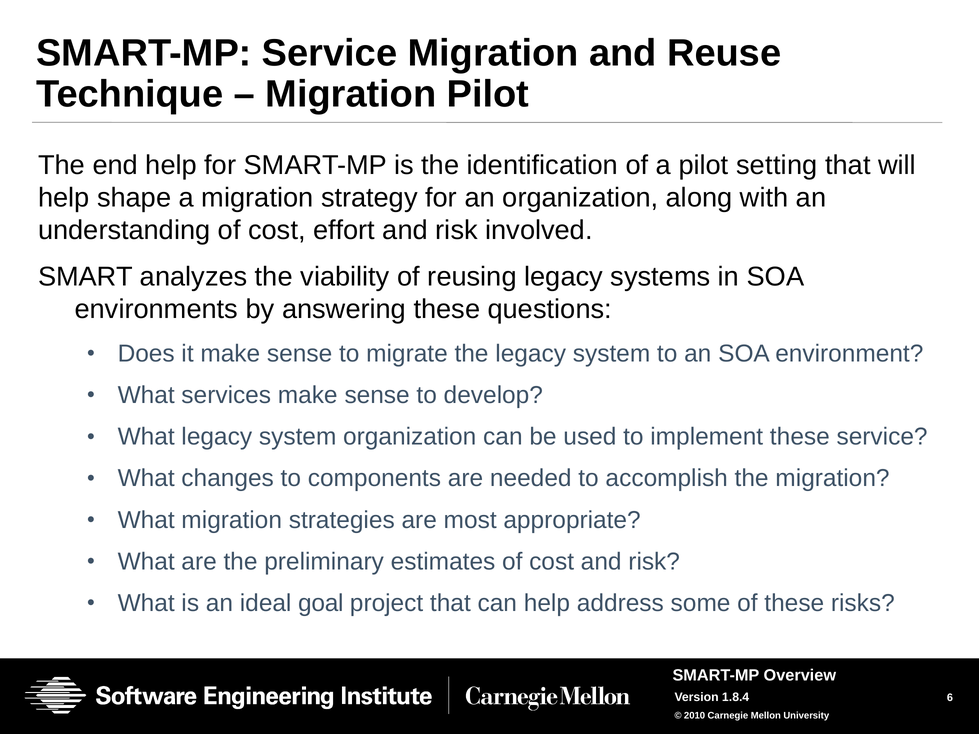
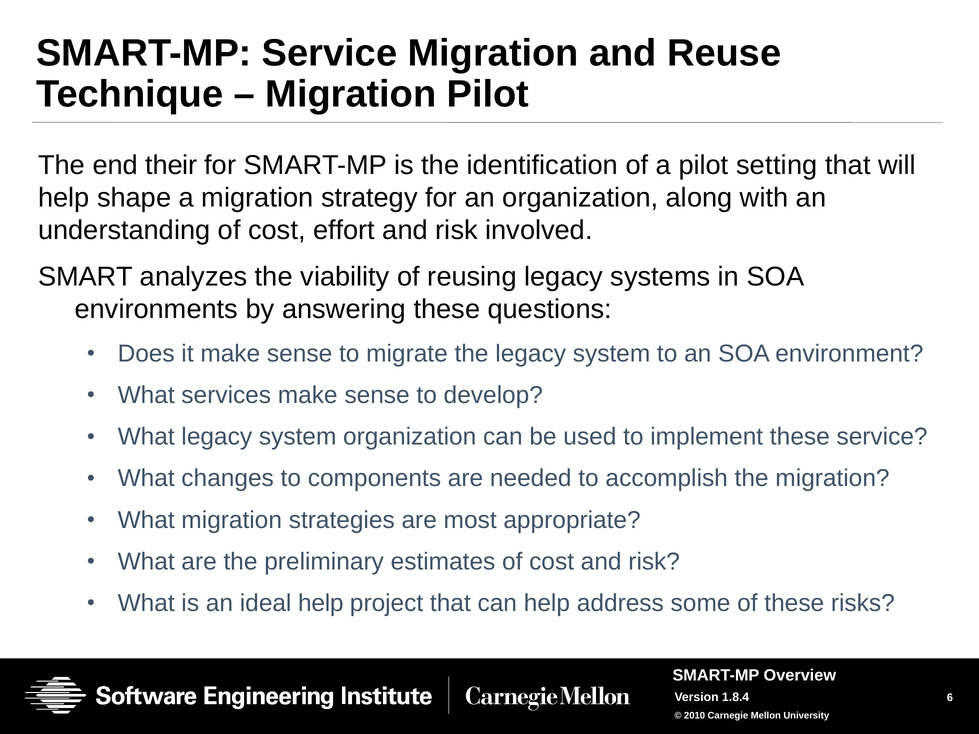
end help: help -> their
ideal goal: goal -> help
